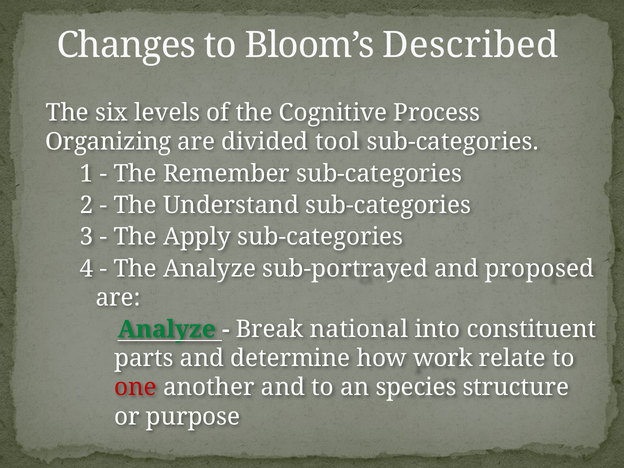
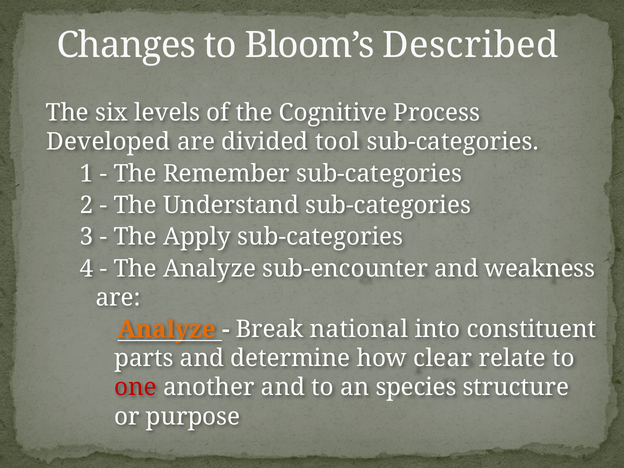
Organizing: Organizing -> Developed
sub-portrayed: sub-portrayed -> sub-encounter
proposed: proposed -> weakness
Analyze at (167, 329) colour: green -> orange
work: work -> clear
